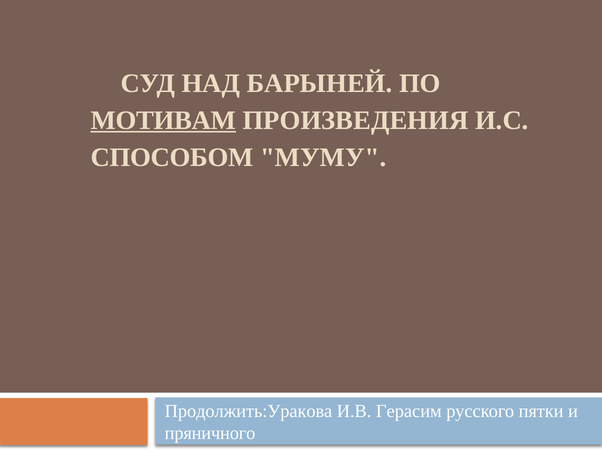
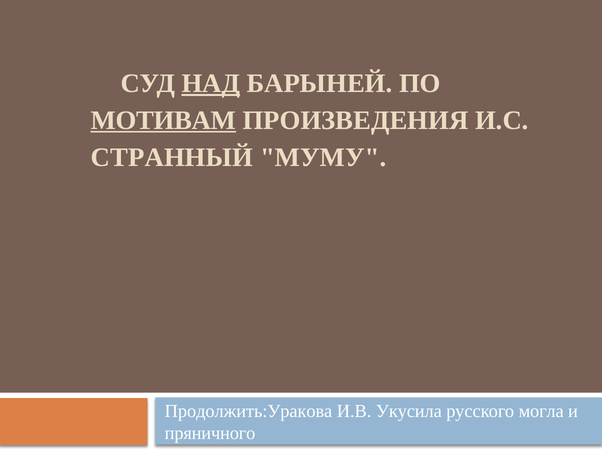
НАД underline: none -> present
СПОСОБОМ: СПОСОБОМ -> СТРАННЫЙ
Герасим: Герасим -> Укусила
пятки: пятки -> могла
